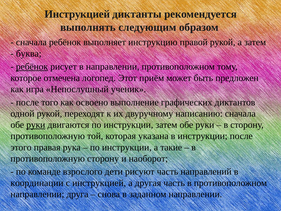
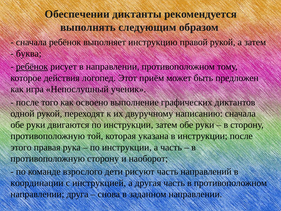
Инструкцией at (77, 14): Инструкцией -> Обеспечении
отмечена: отмечена -> действия
руки at (36, 125) underline: present -> none
а такие: такие -> часть
